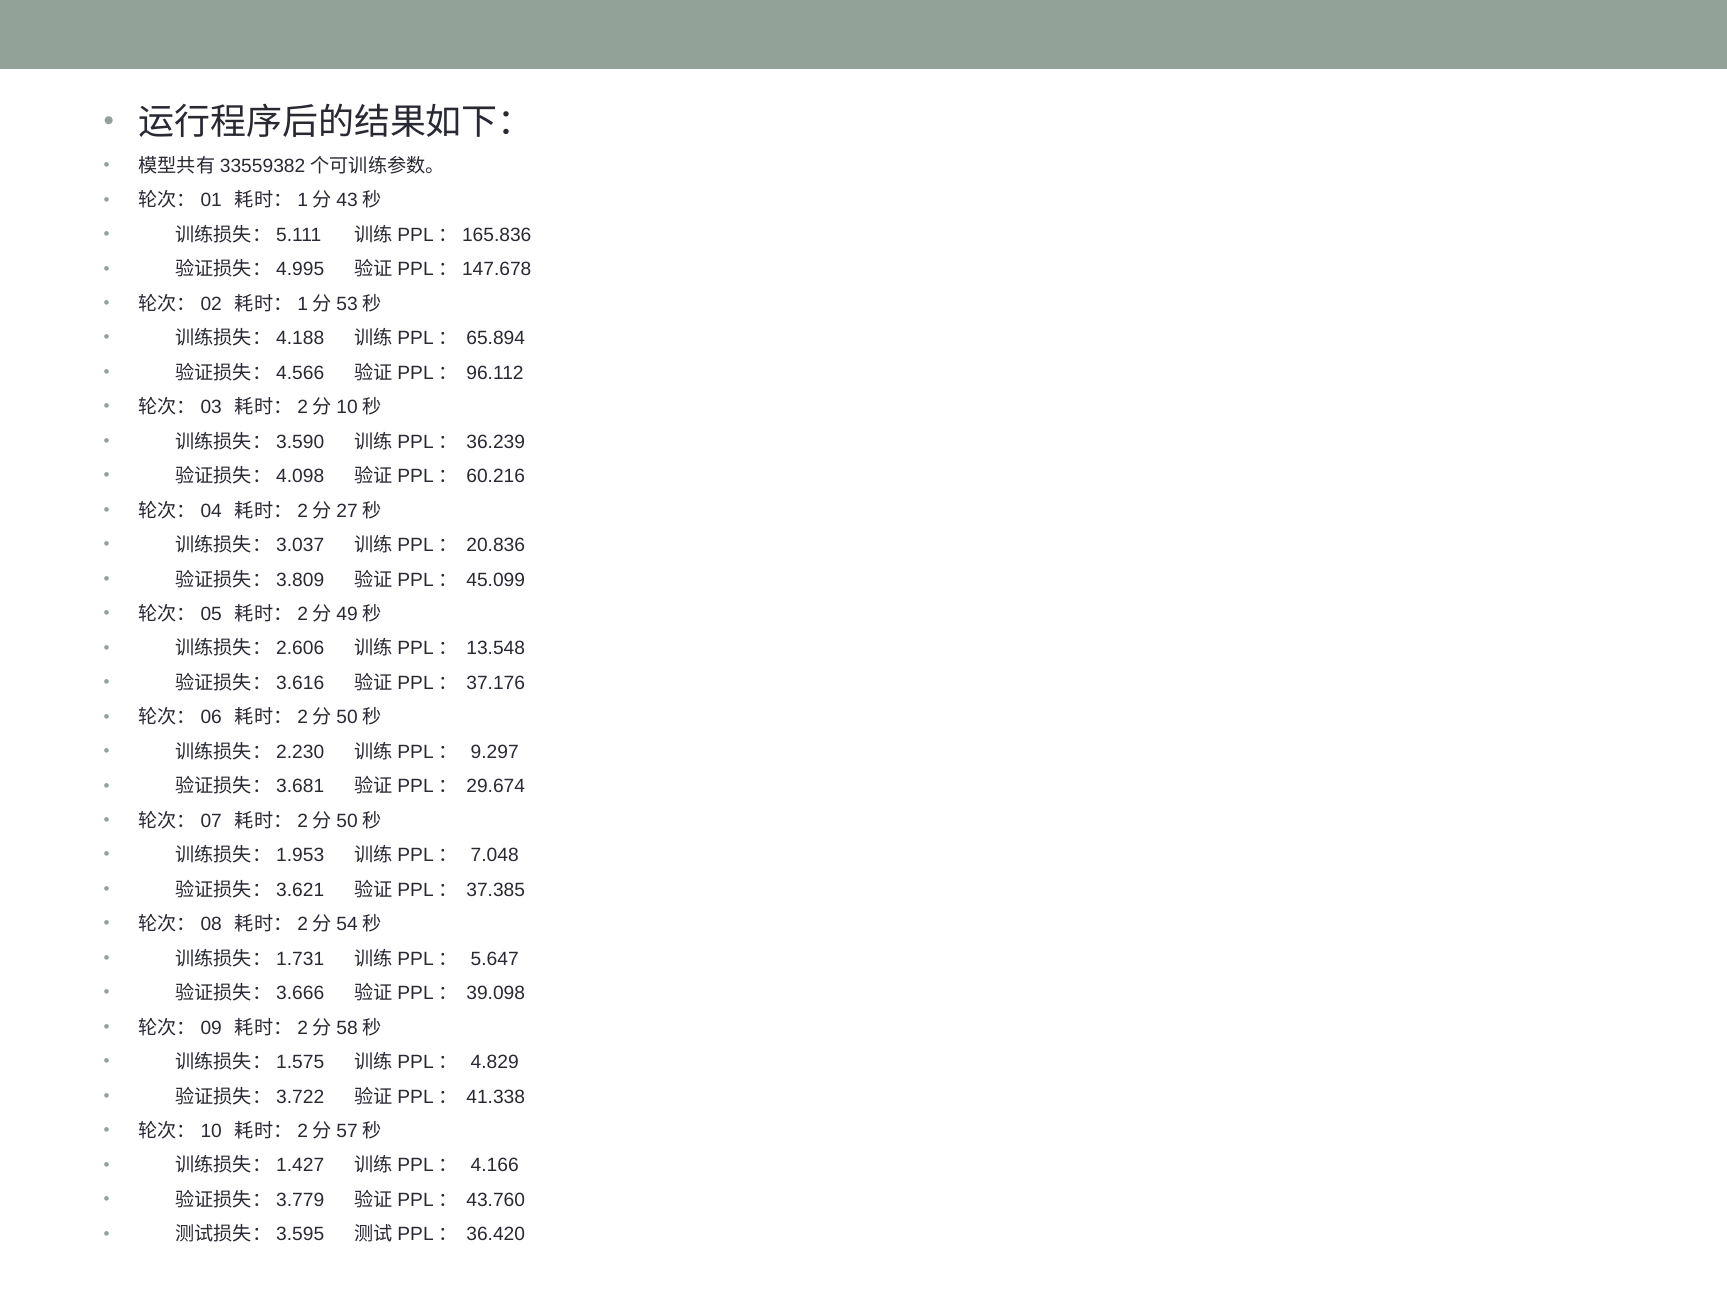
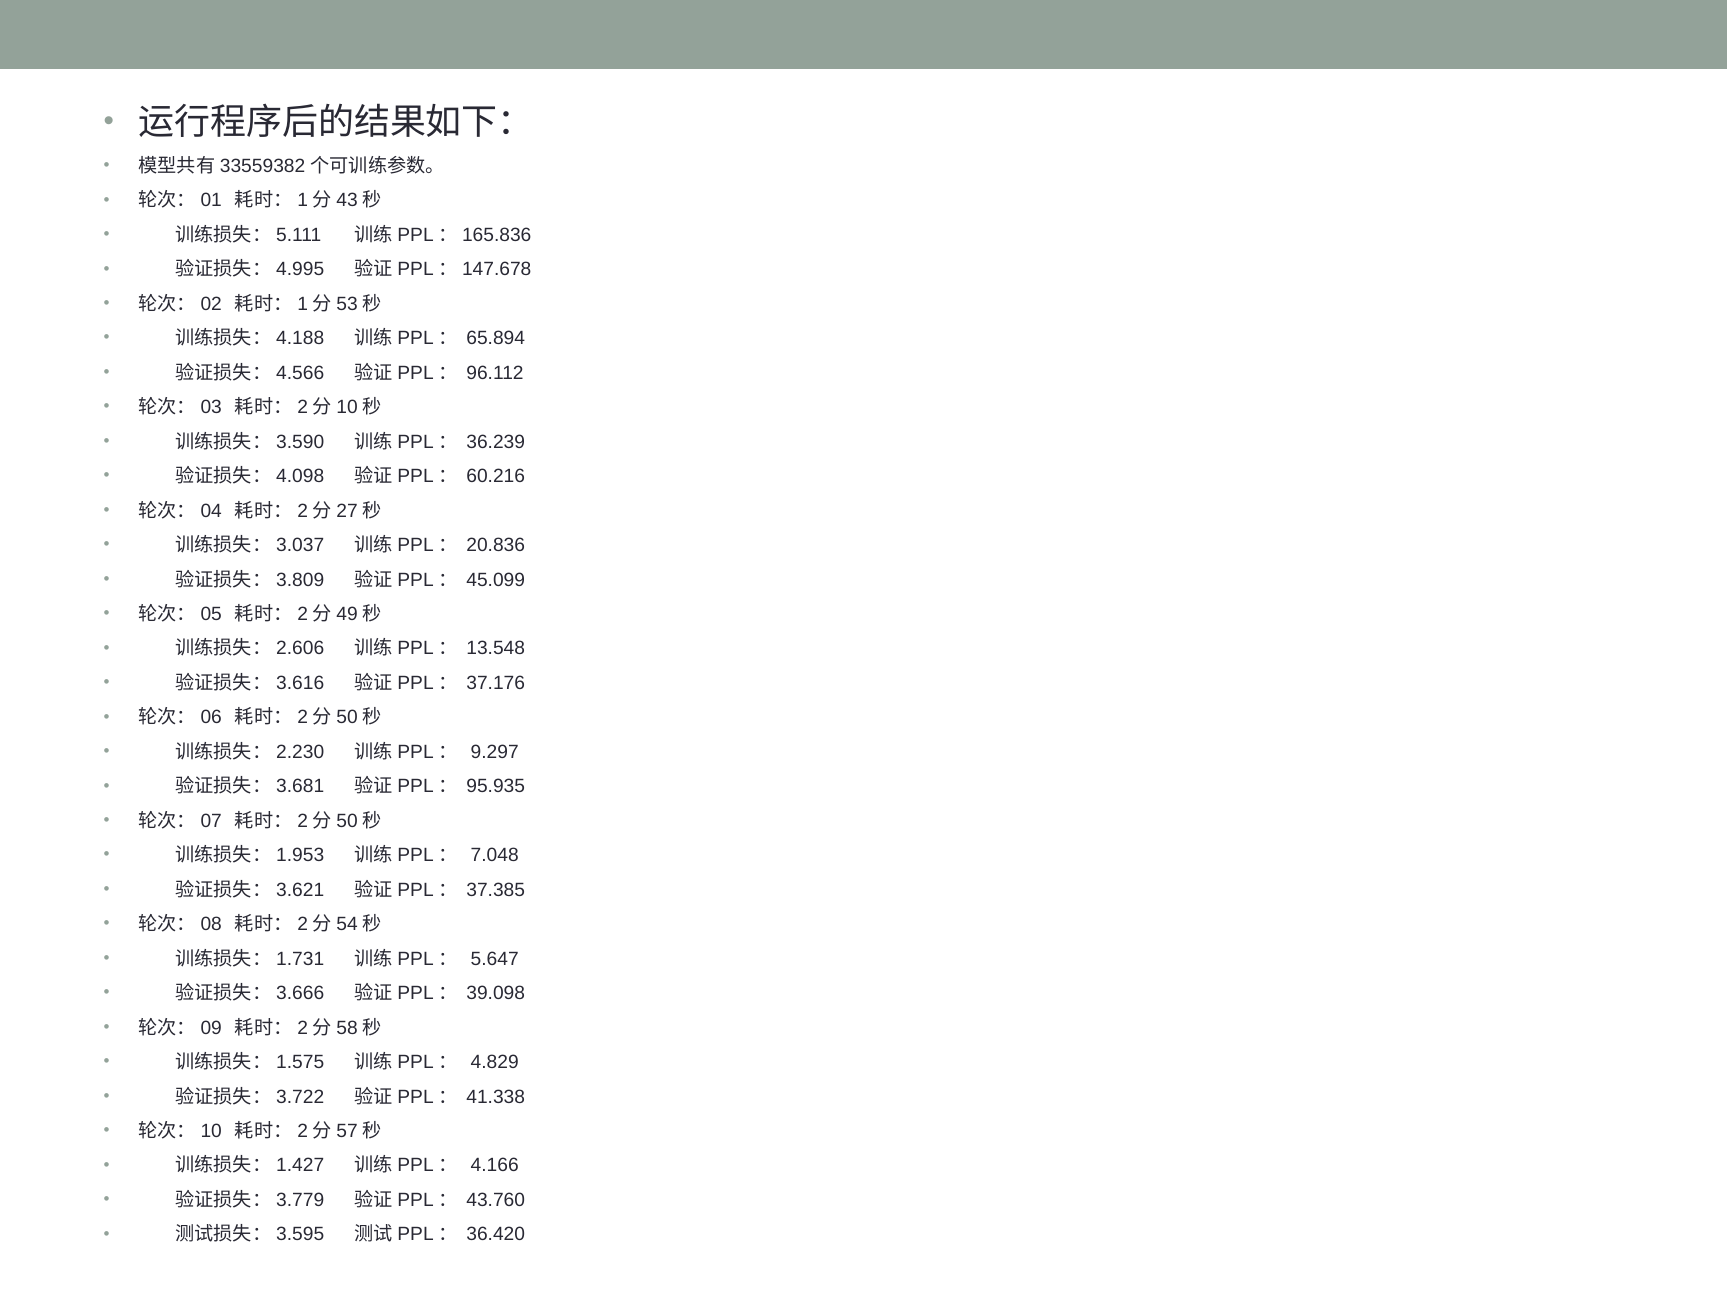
29.674: 29.674 -> 95.935
